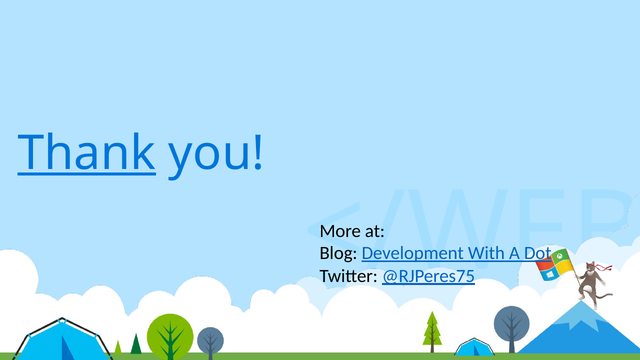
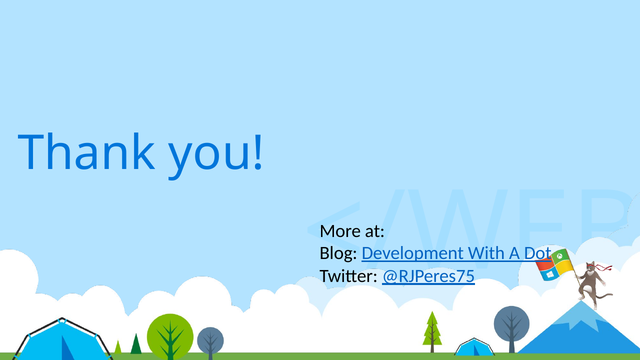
Thank underline: present -> none
